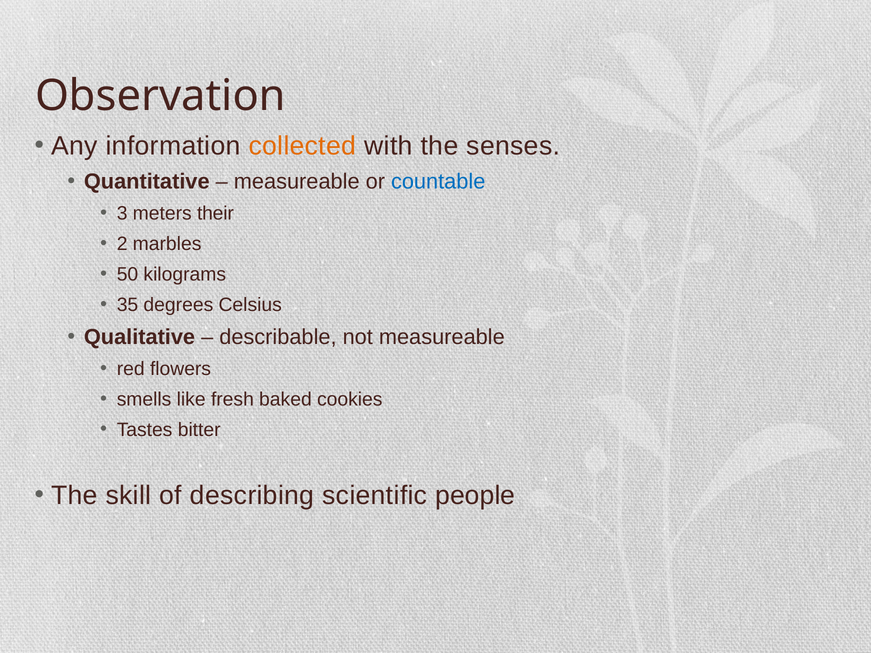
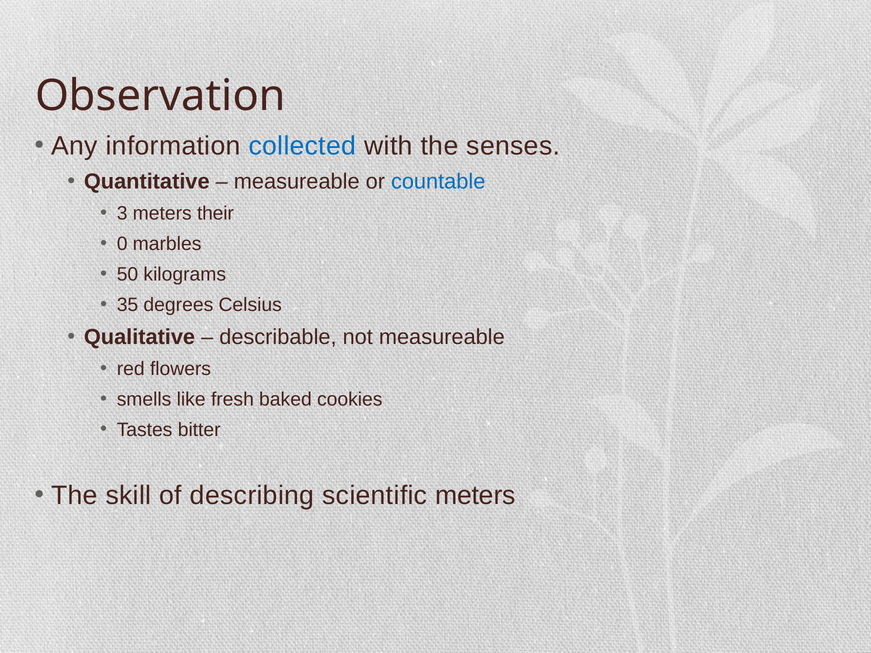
collected colour: orange -> blue
2: 2 -> 0
scientific people: people -> meters
